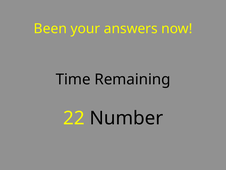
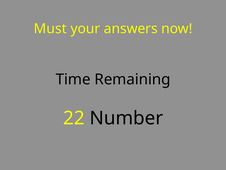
Been: Been -> Must
